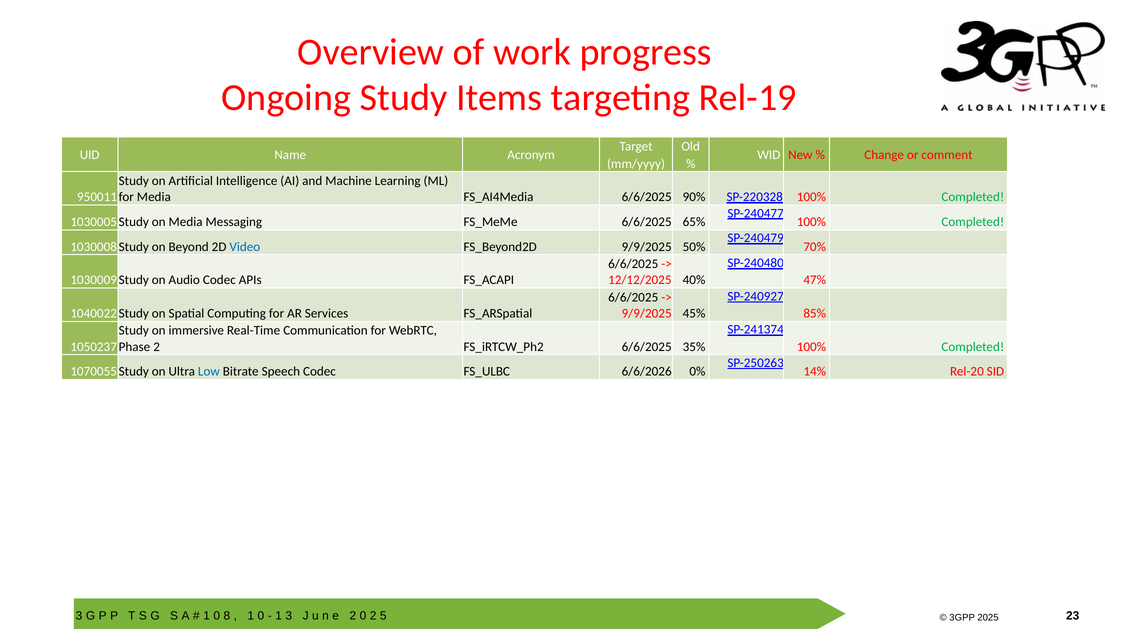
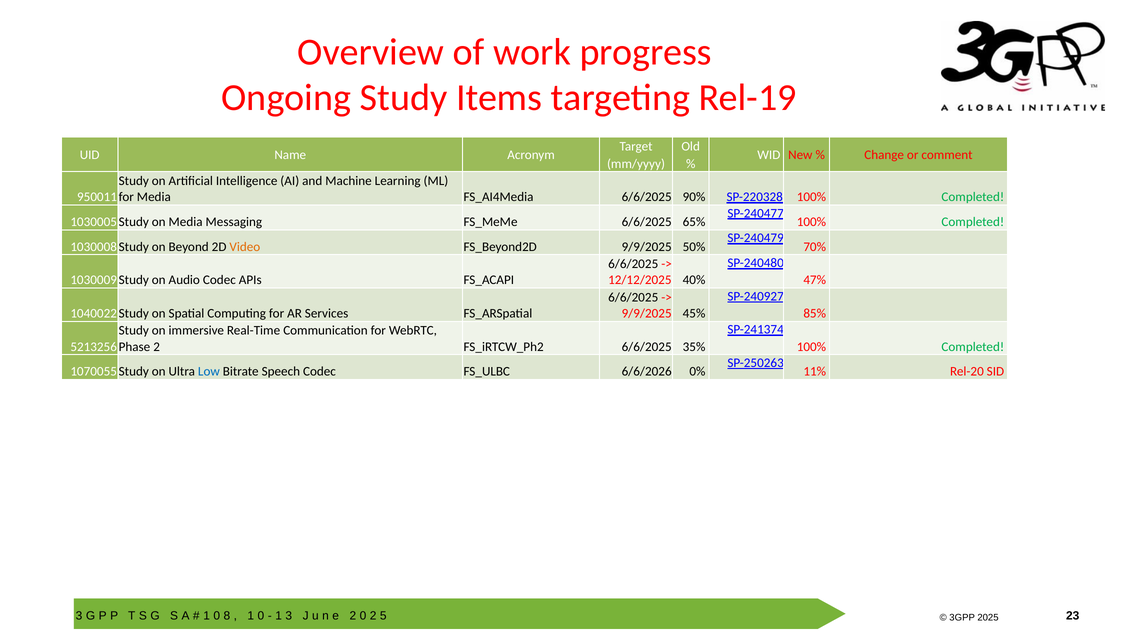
Video colour: blue -> orange
1050237: 1050237 -> 5213256
14%: 14% -> 11%
